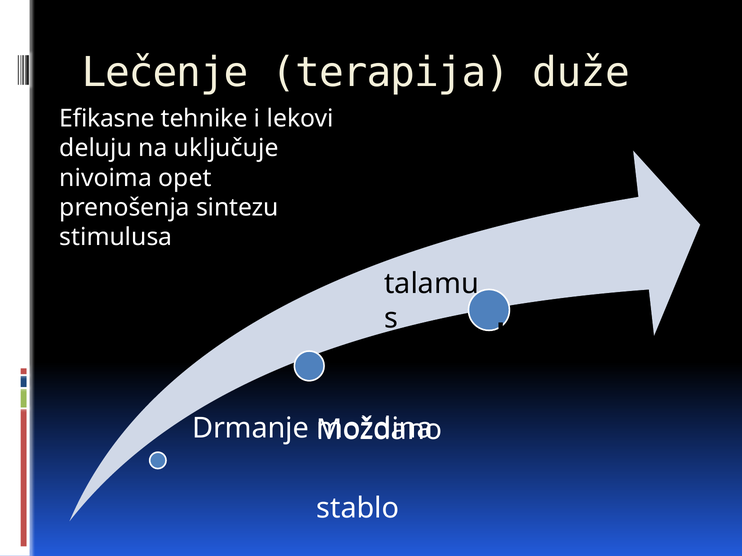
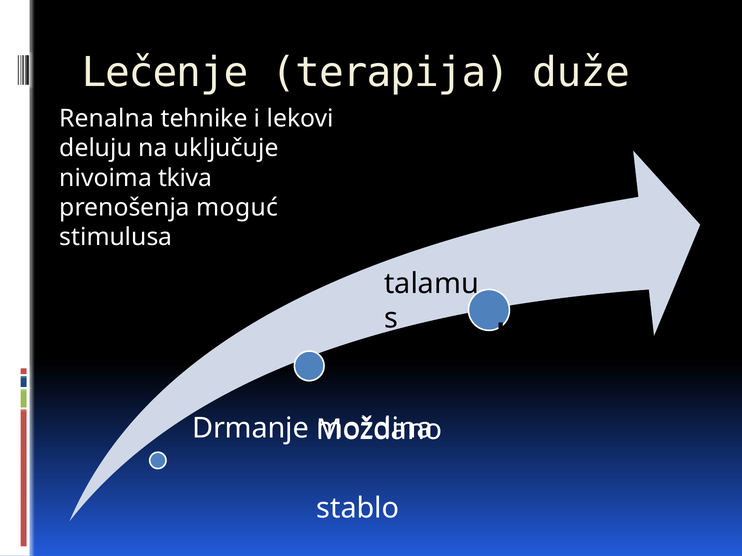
Efikasne: Efikasne -> Renalna
opet: opet -> tkiva
sintezu: sintezu -> moguć
